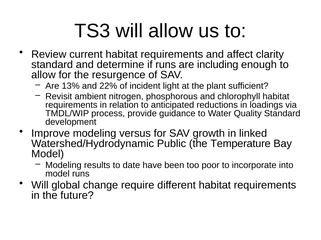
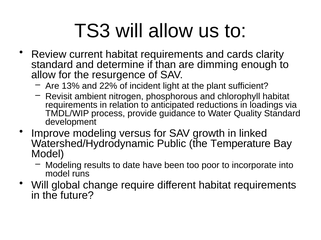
affect: affect -> cards
if runs: runs -> than
including: including -> dimming
